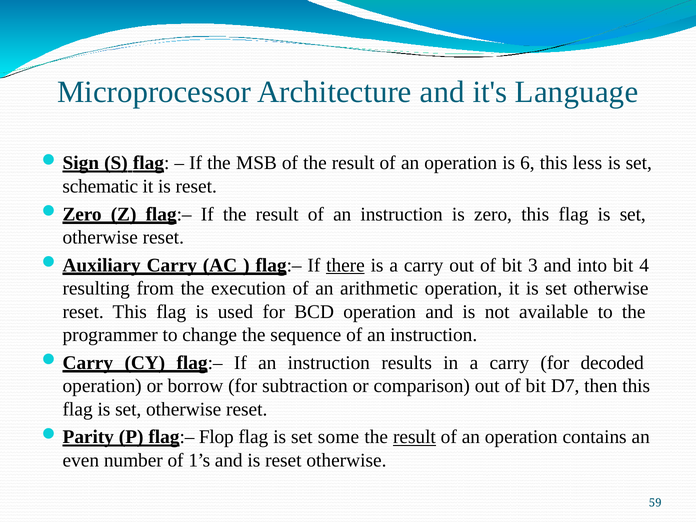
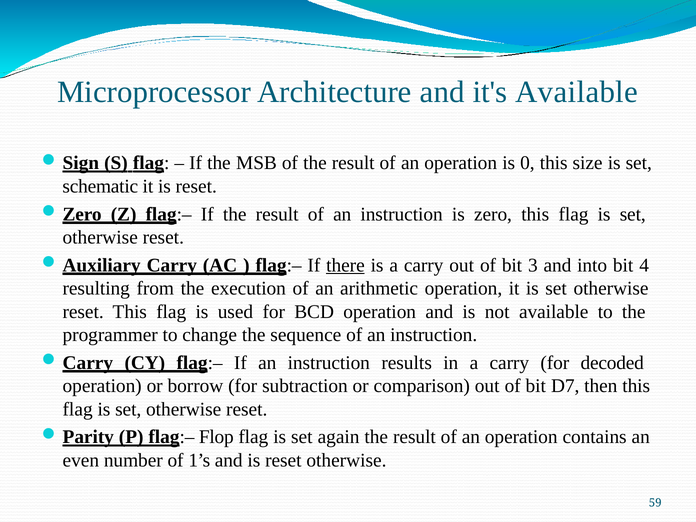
it's Language: Language -> Available
6: 6 -> 0
less: less -> size
some: some -> again
result at (414, 437) underline: present -> none
